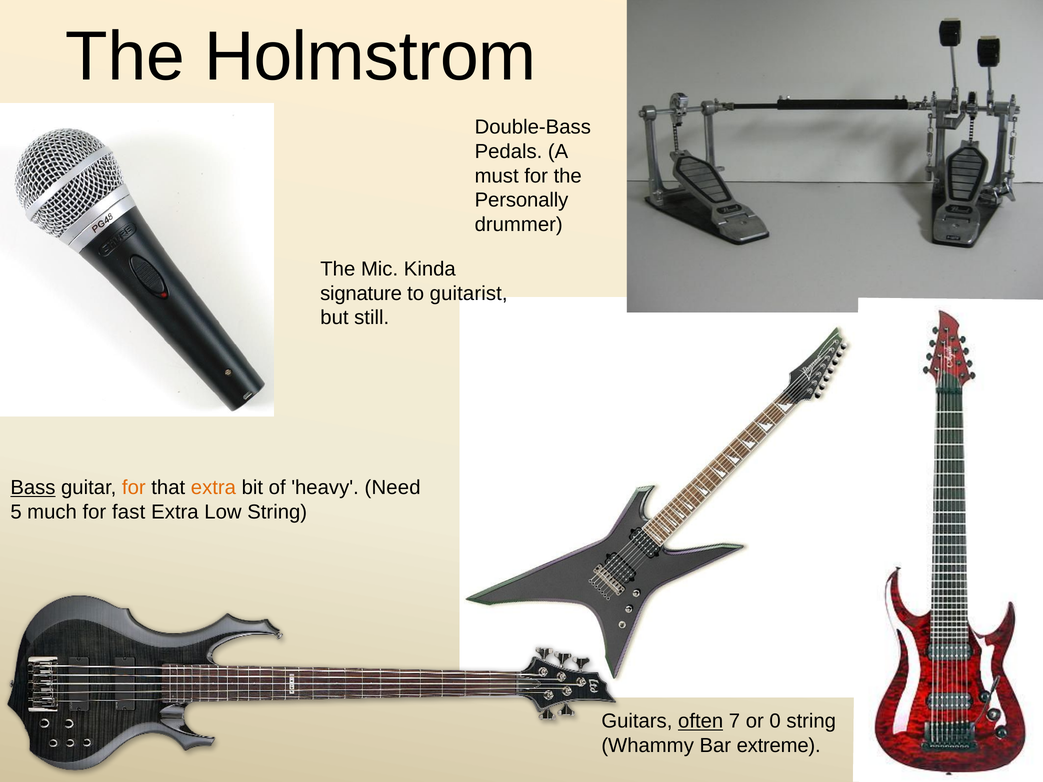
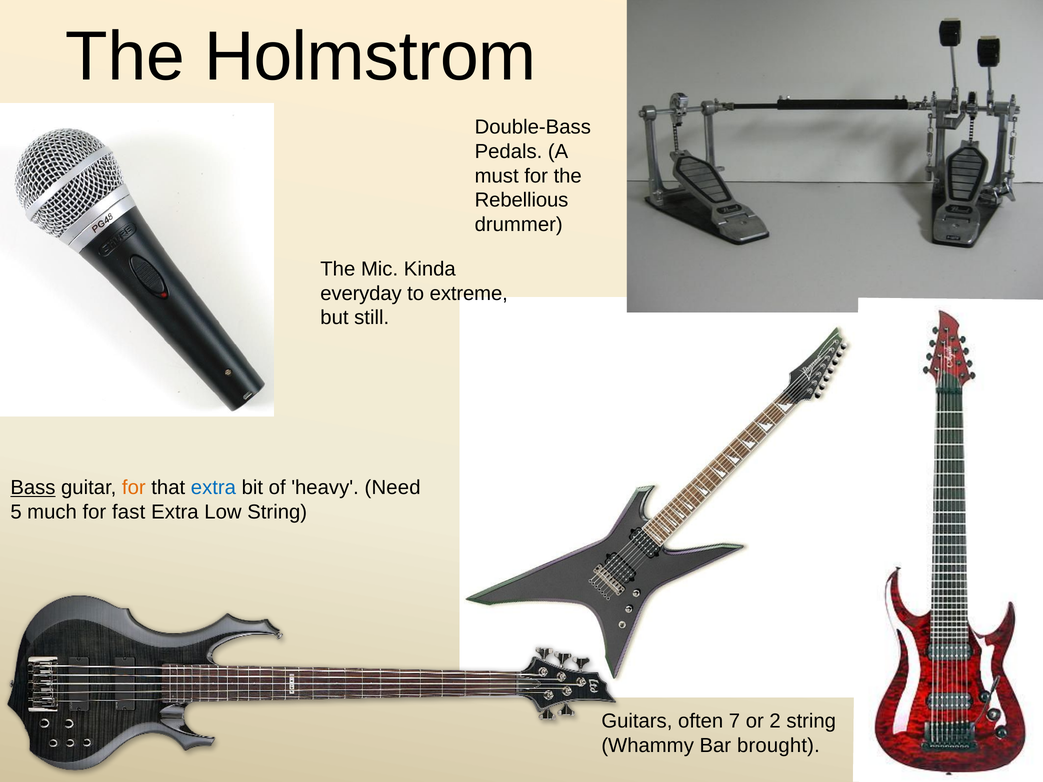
Personally: Personally -> Rebellious
signature: signature -> everyday
guitarist: guitarist -> extreme
extra at (213, 488) colour: orange -> blue
often underline: present -> none
0: 0 -> 2
extreme: extreme -> brought
